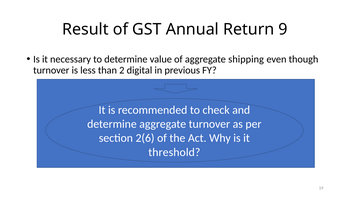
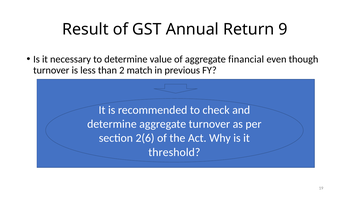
shipping: shipping -> financial
digital: digital -> match
